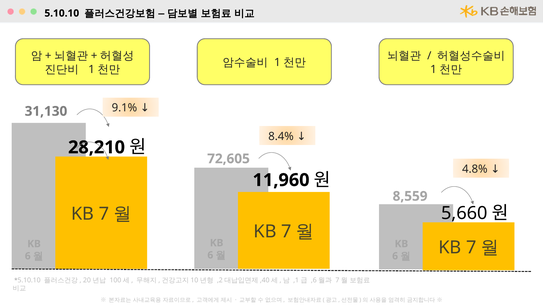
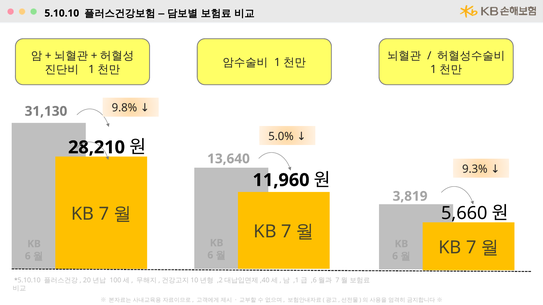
9.1%: 9.1% -> 9.8%
8.4%: 8.4% -> 5.0%
72,605: 72,605 -> 13,640
4.8%: 4.8% -> 9.3%
8,559: 8,559 -> 3,819
